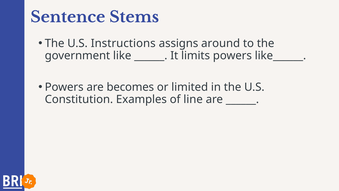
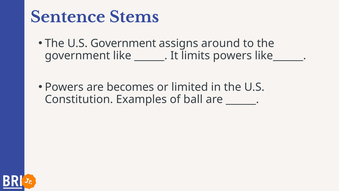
U.S Instructions: Instructions -> Government
line: line -> ball
